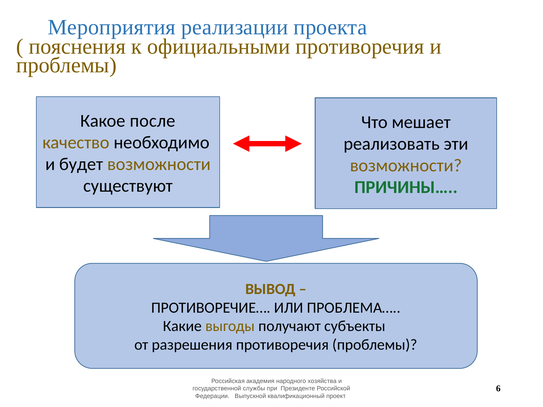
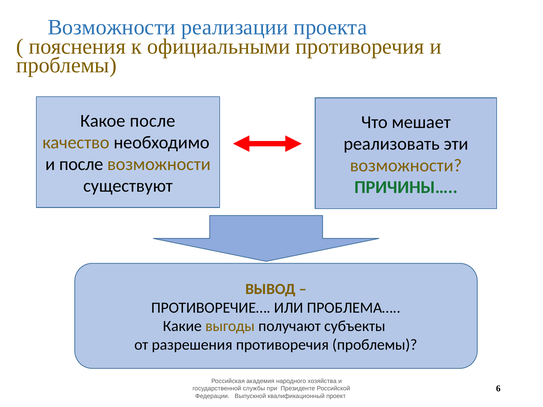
Мероприятия at (112, 27): Мероприятия -> Возможности
и будет: будет -> после
